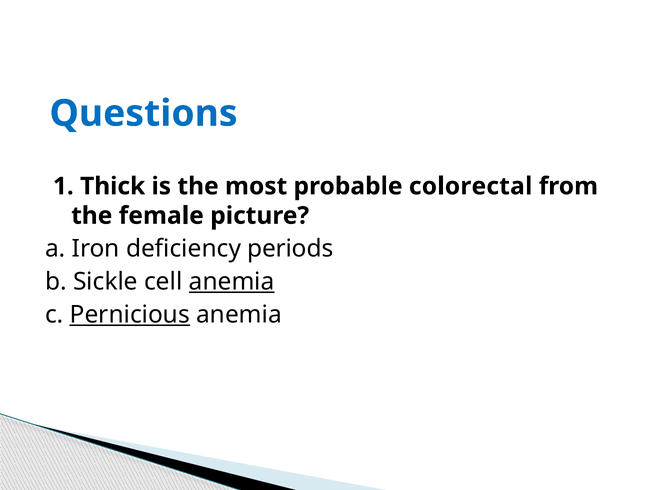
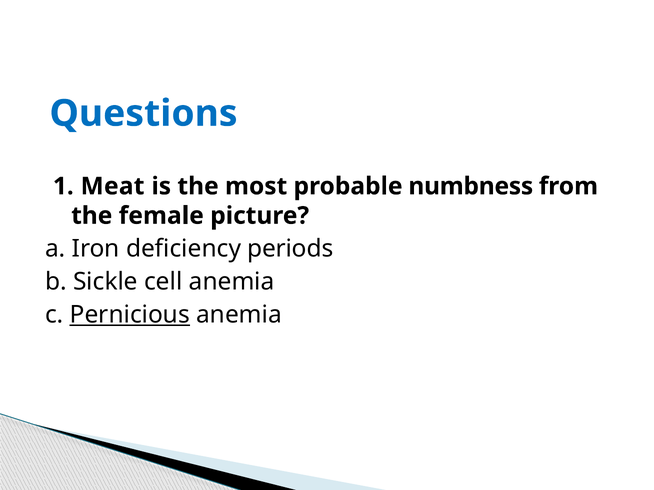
Thick: Thick -> Meat
colorectal: colorectal -> numbness
anemia at (232, 282) underline: present -> none
